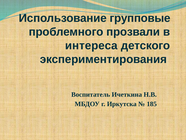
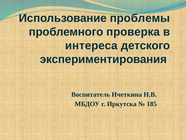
групповые: групповые -> проблемы
прозвали: прозвали -> проверка
